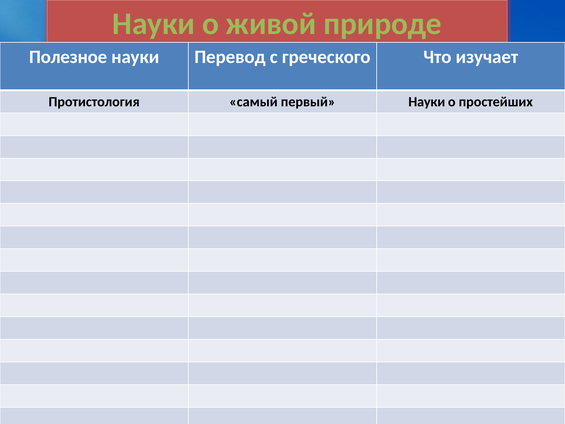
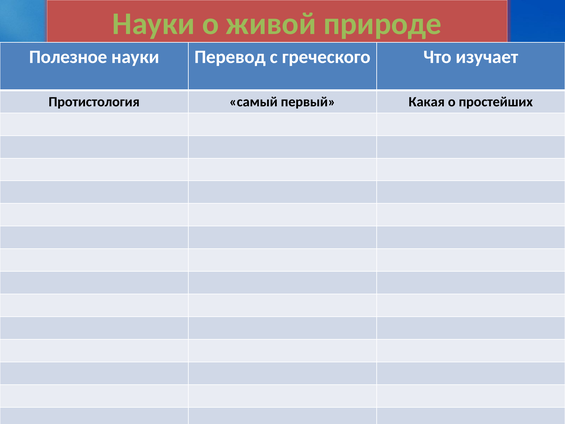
первый Науки: Науки -> Какая
